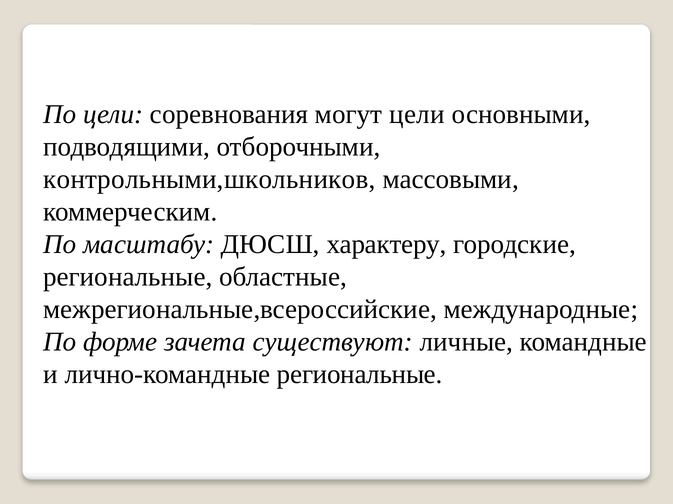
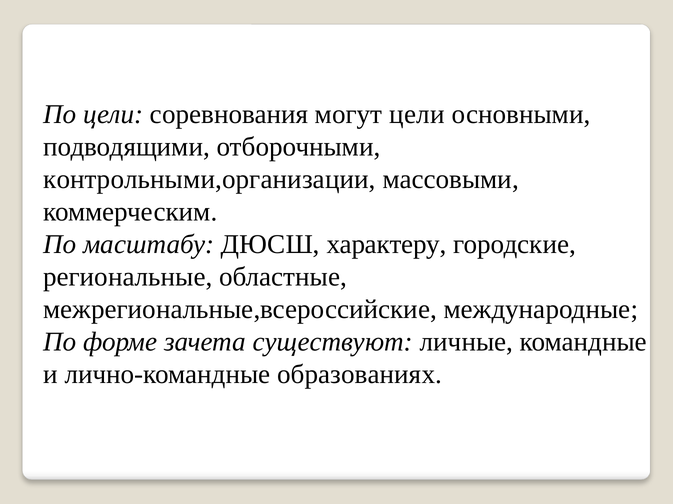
контрольными,школьников: контрольными,школьников -> контрольными,организации
лично-командные региональные: региональные -> образованиях
